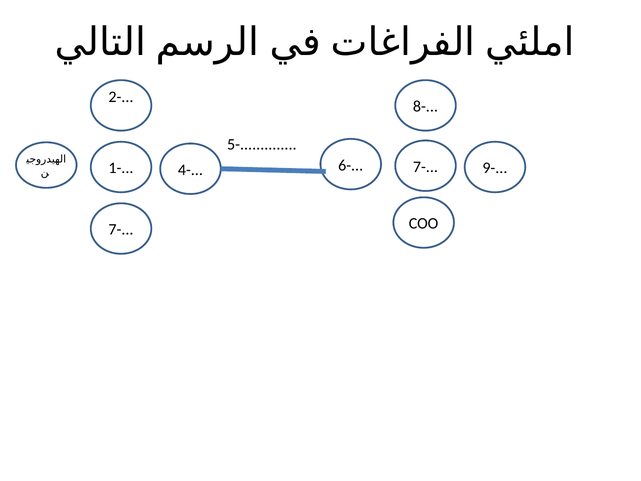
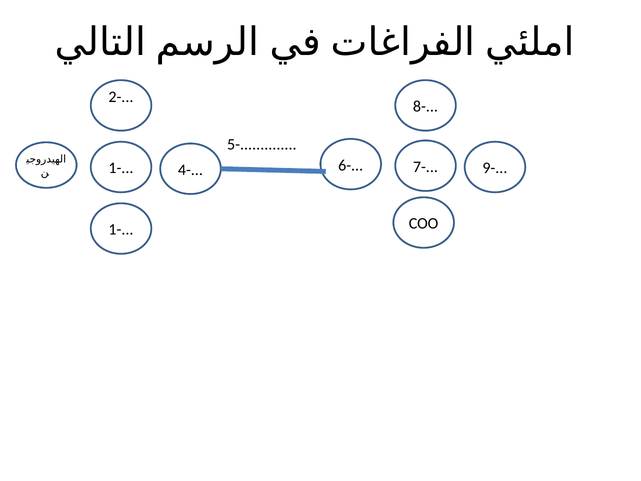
7- at (121, 230): 7- -> 1-
